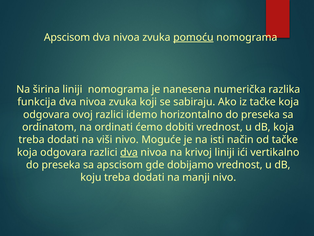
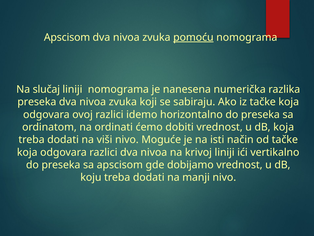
širina: širina -> slučaj
funkcija at (37, 102): funkcija -> preseka
dva at (129, 152) underline: present -> none
